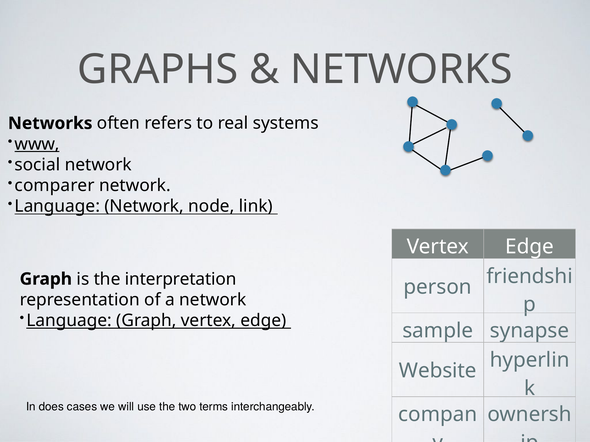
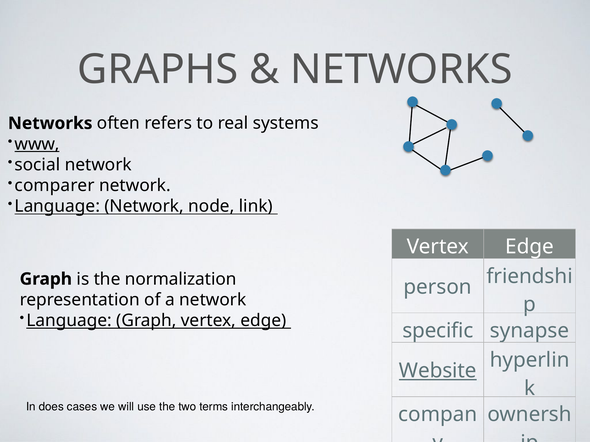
interpretation: interpretation -> normalization
sample: sample -> specific
Website underline: none -> present
